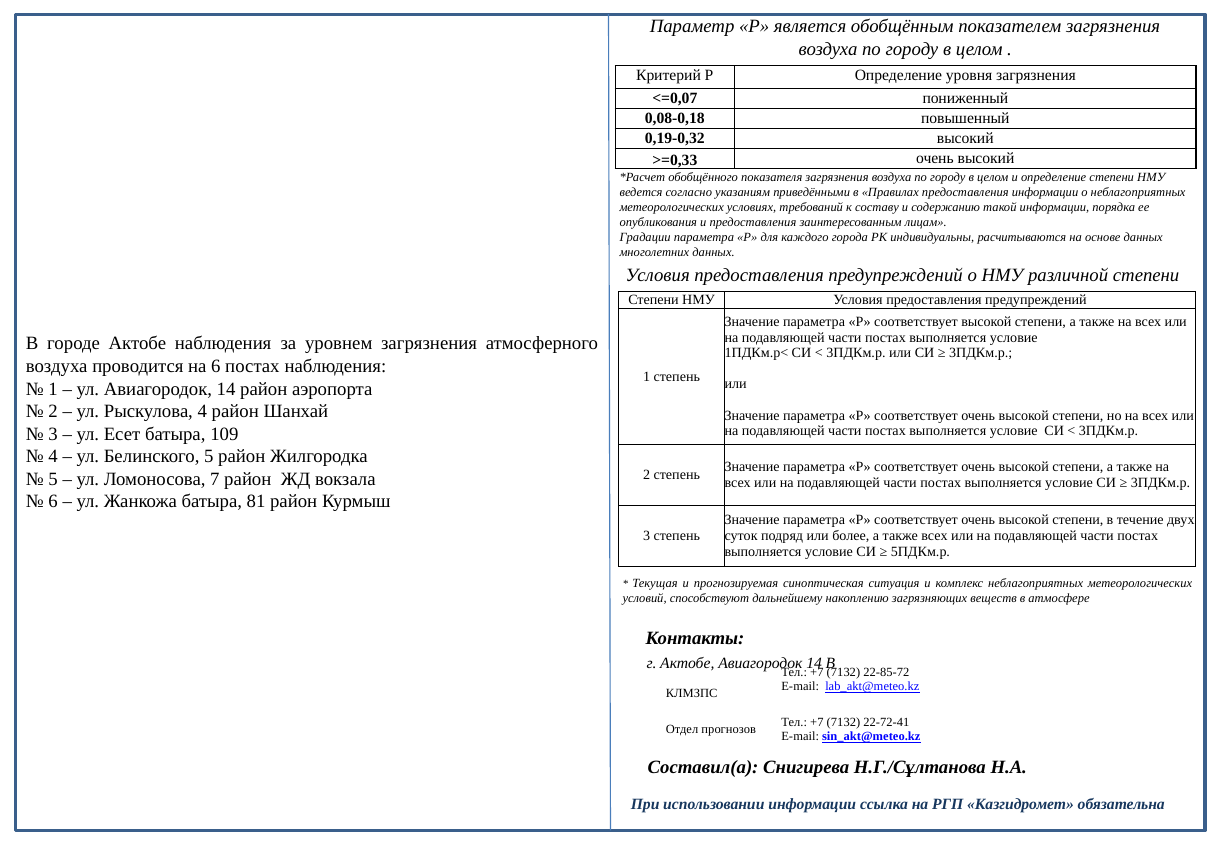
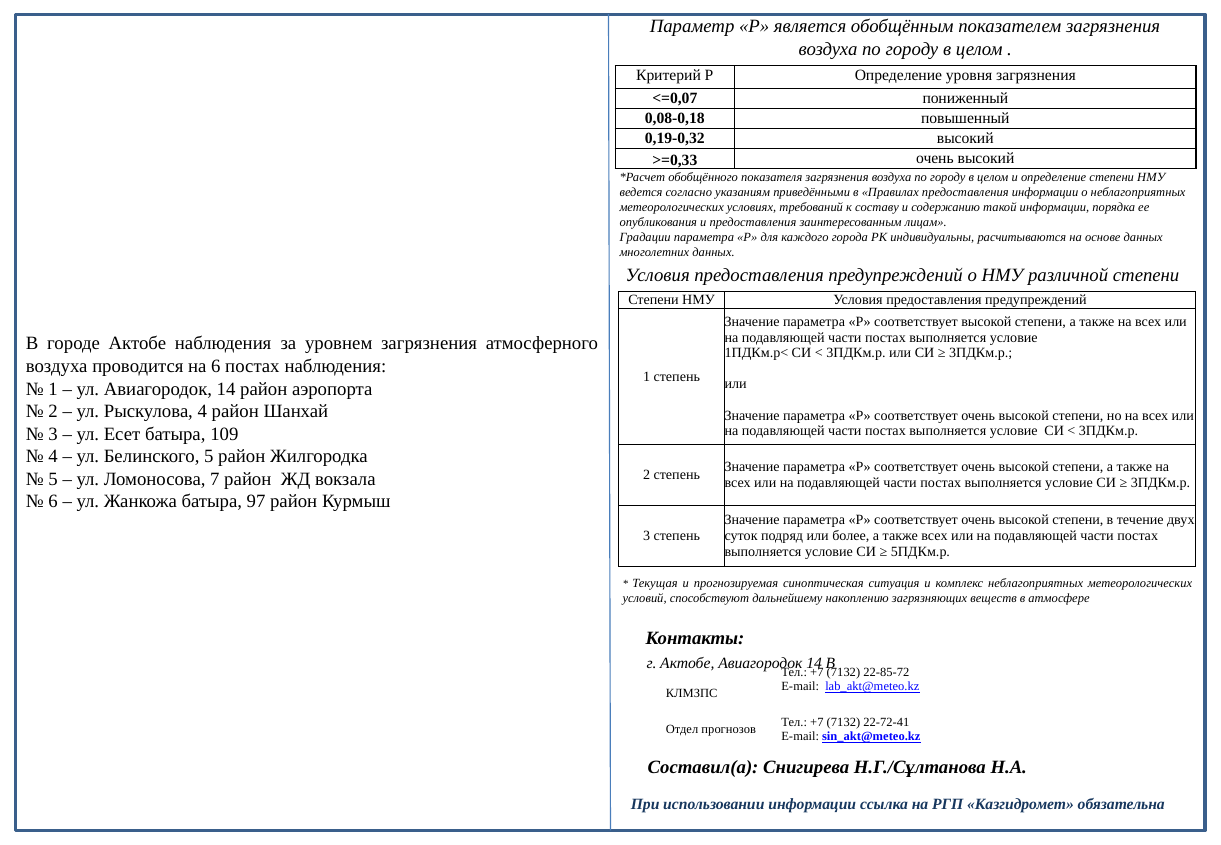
81: 81 -> 97
